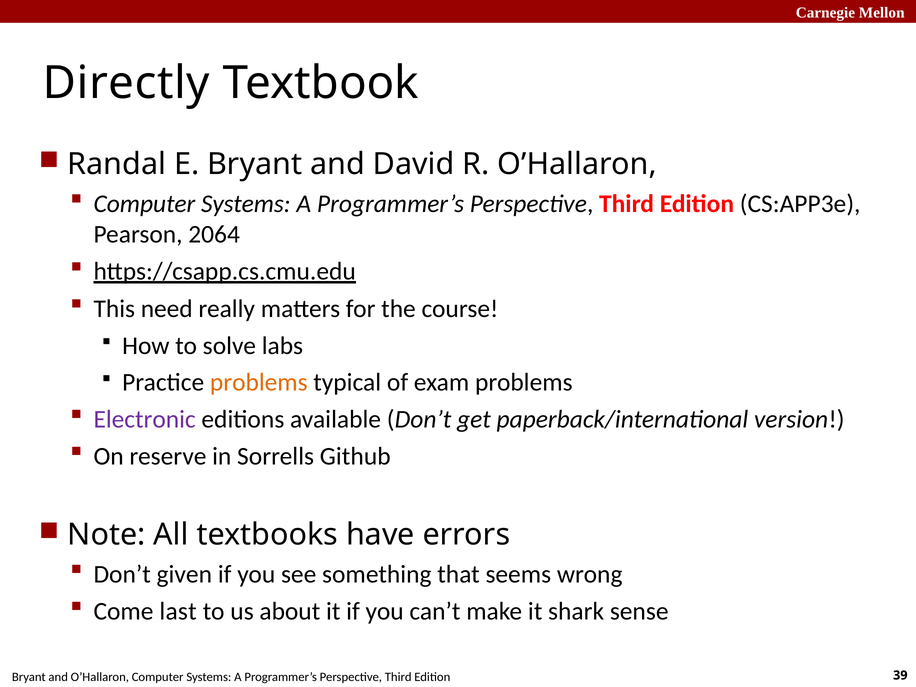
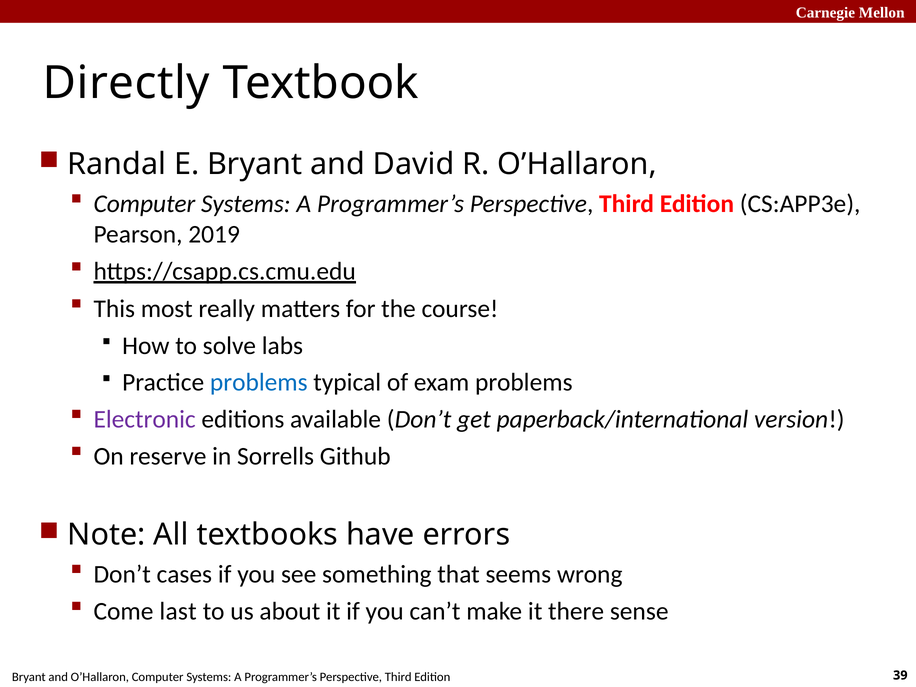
2064: 2064 -> 2019
need: need -> most
problems at (259, 383) colour: orange -> blue
given: given -> cases
shark: shark -> there
